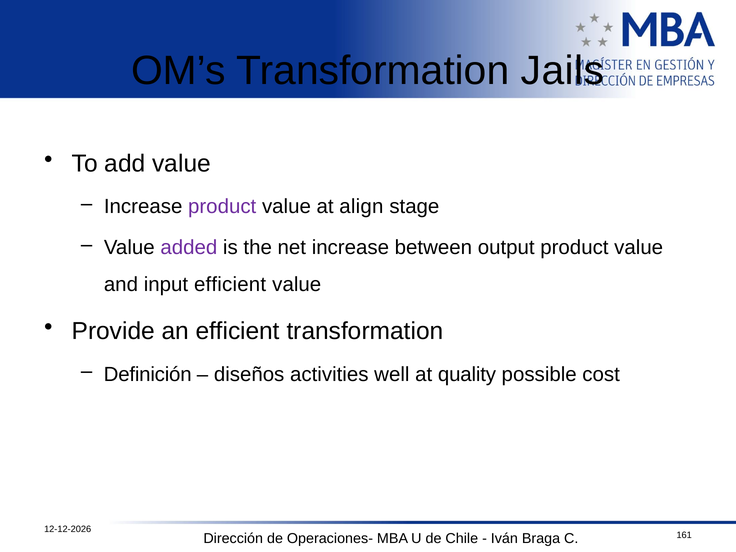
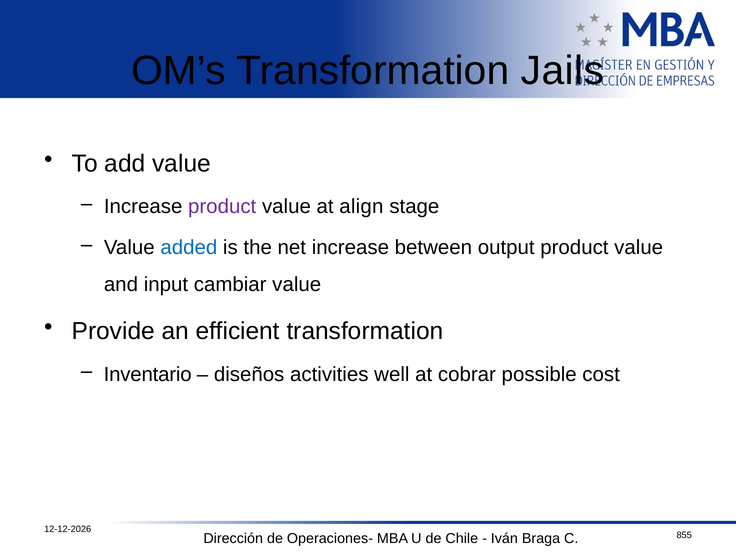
added colour: purple -> blue
input efficient: efficient -> cambiar
Definición: Definición -> Inventario
quality: quality -> cobrar
161: 161 -> 855
